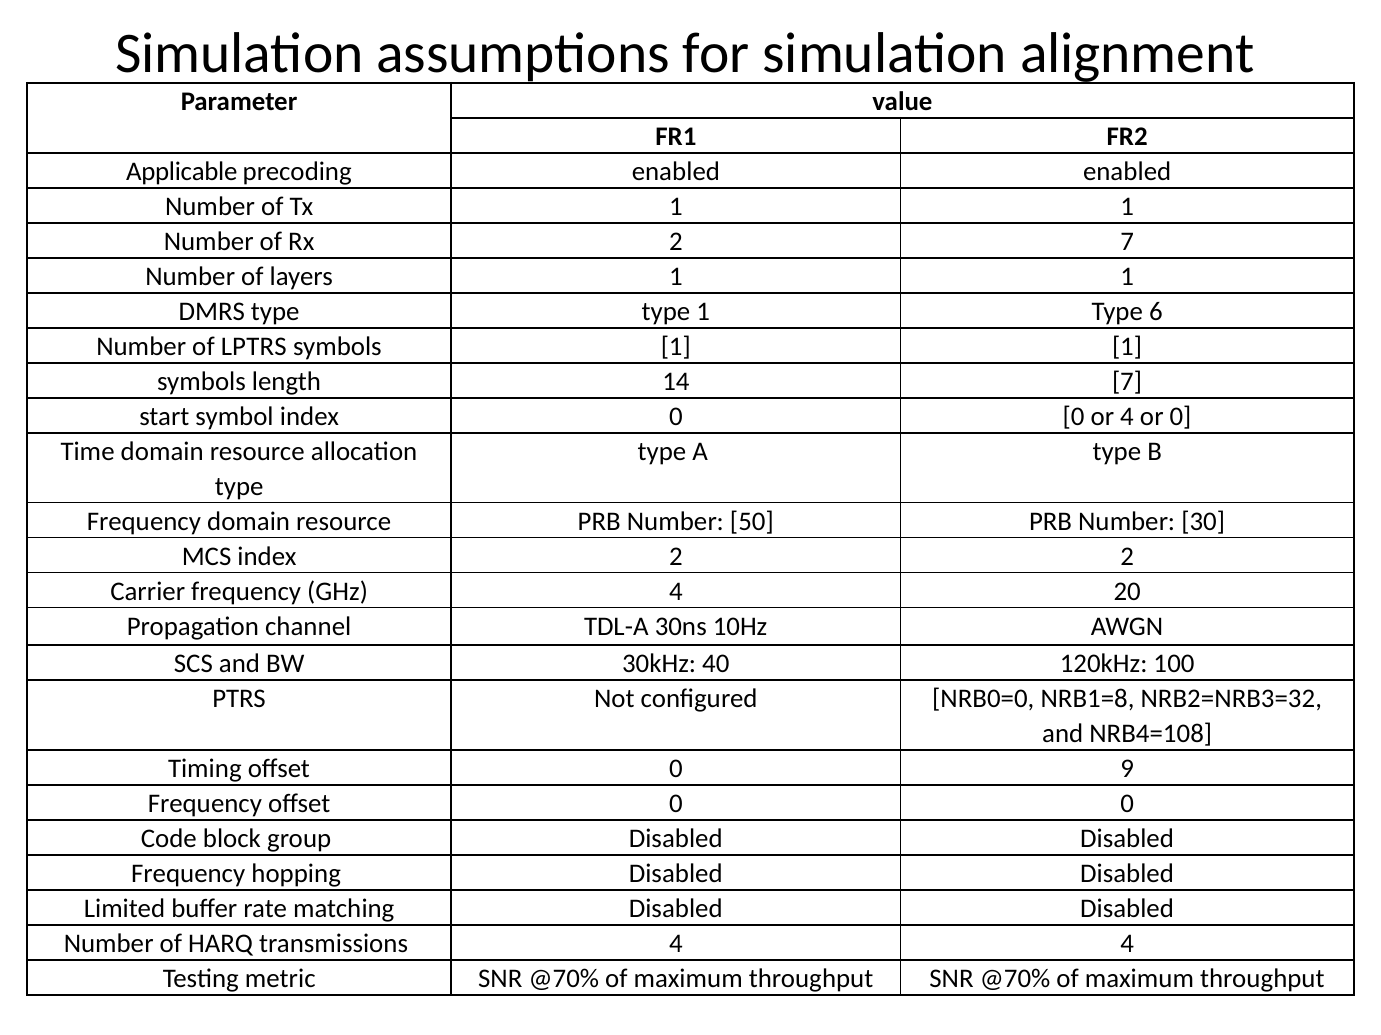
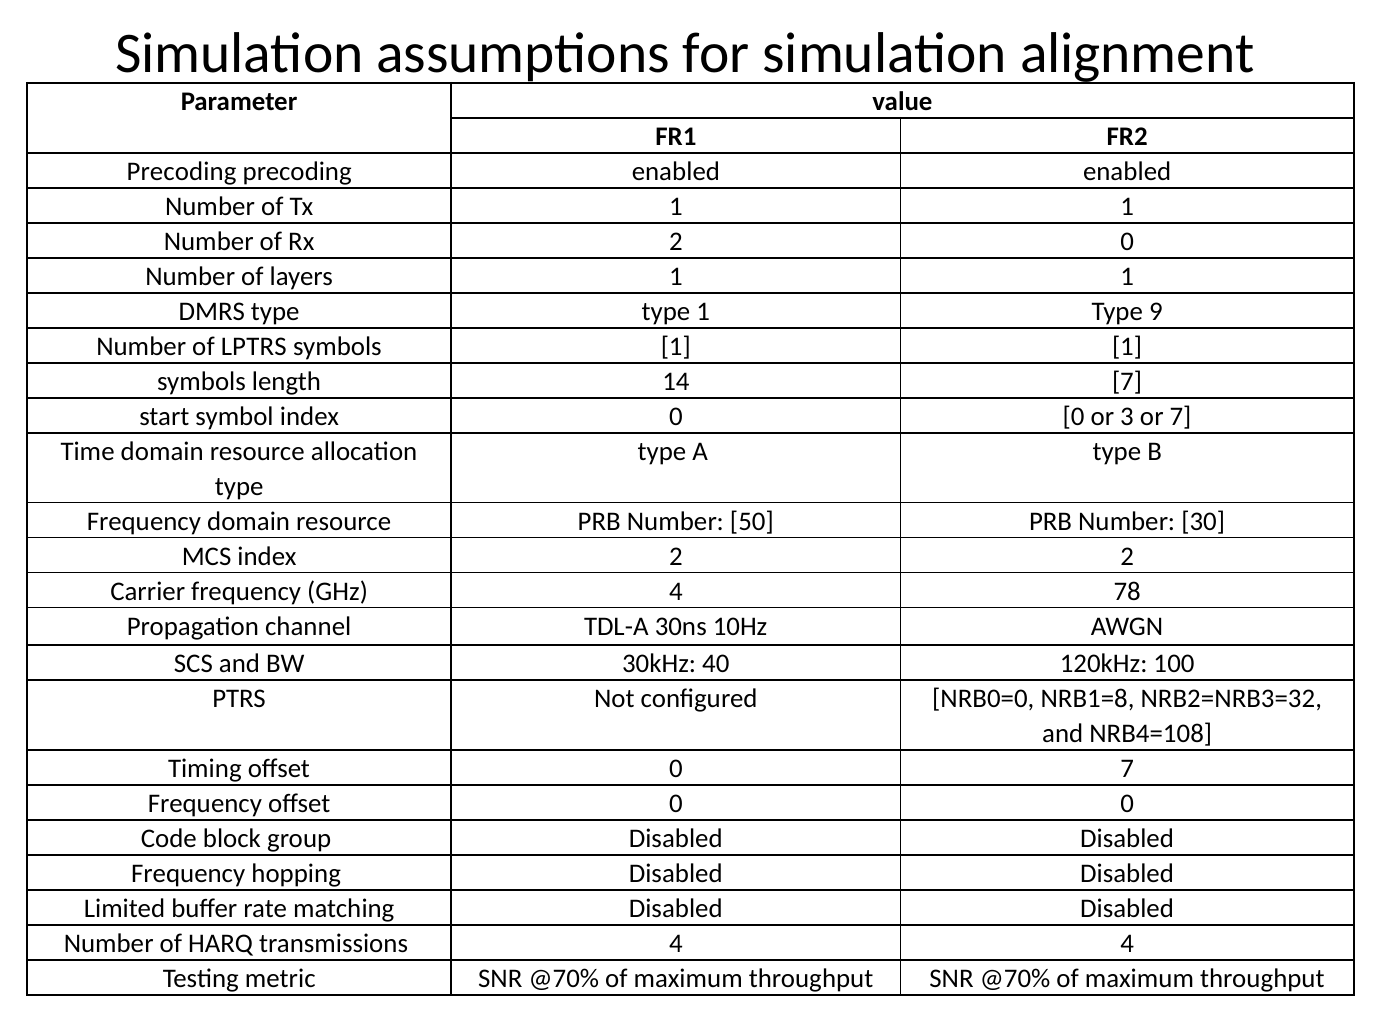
Applicable at (182, 172): Applicable -> Precoding
2 7: 7 -> 0
6: 6 -> 9
or 4: 4 -> 3
or 0: 0 -> 7
20: 20 -> 78
0 9: 9 -> 7
